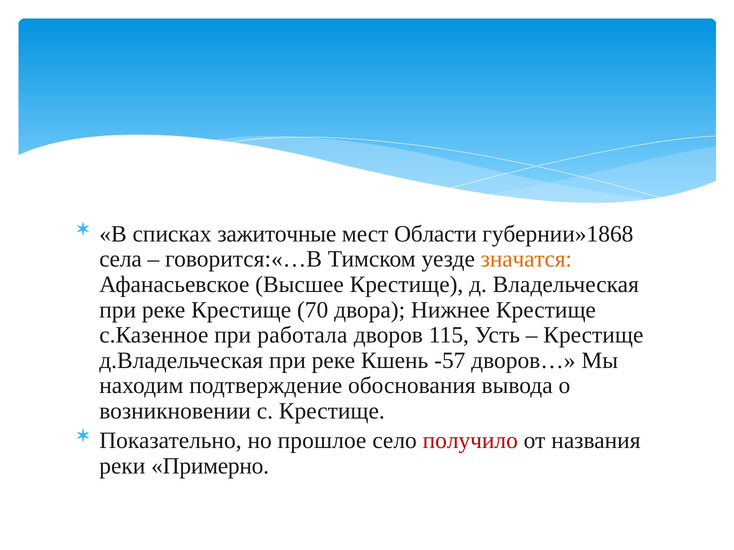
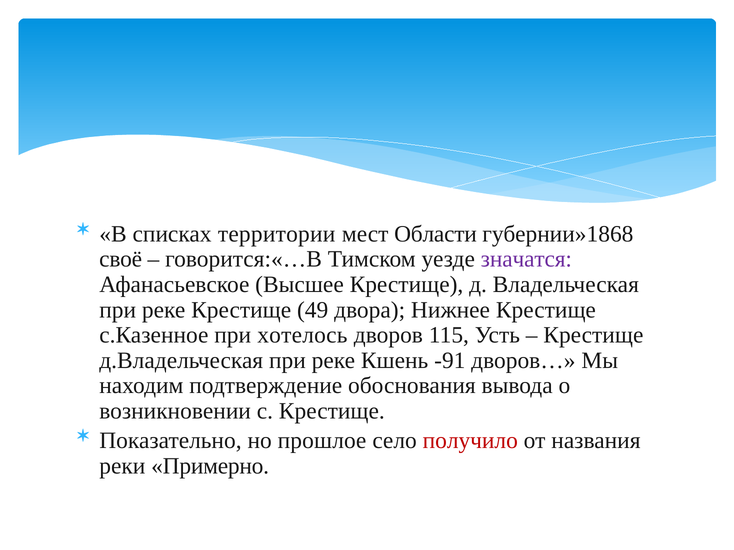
зажиточные: зажиточные -> территории
села: села -> своё
значатся colour: orange -> purple
70: 70 -> 49
работала: работала -> хотелось
-57: -57 -> -91
